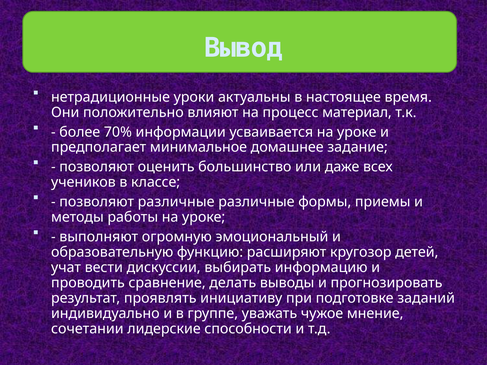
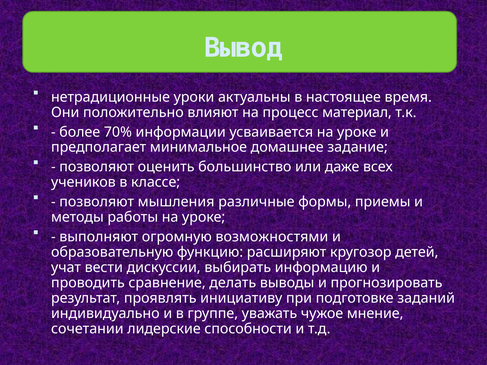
позволяют различные: различные -> мышления
эмоциональный: эмоциональный -> возможностями
